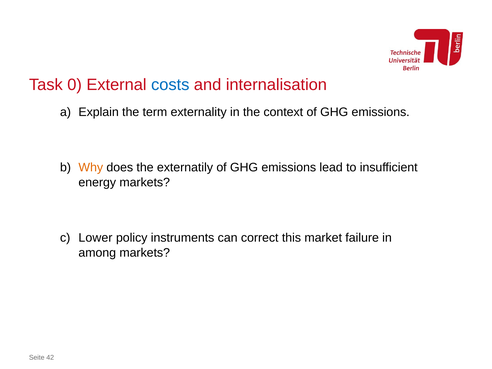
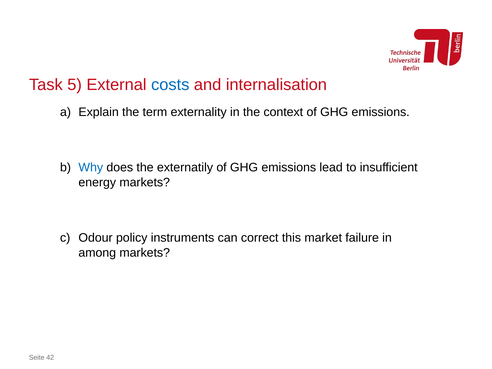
0: 0 -> 5
Why colour: orange -> blue
Lower: Lower -> Odour
